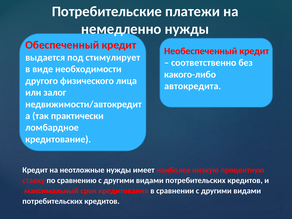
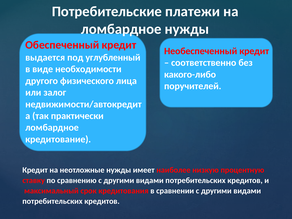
немедленно at (121, 29): немедленно -> ломбардное
стимулирует: стимулирует -> углубленный
автокредита: автокредита -> поручителей
